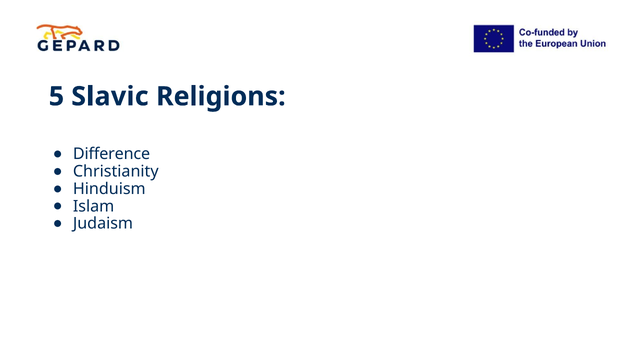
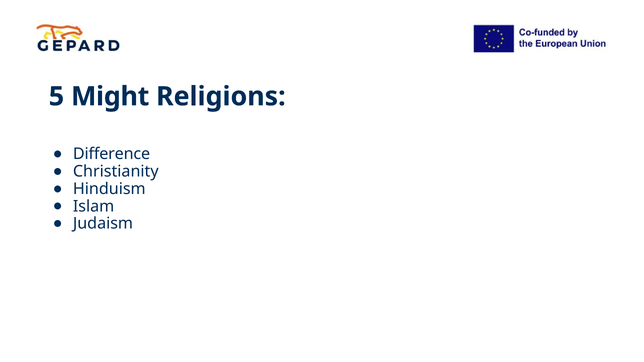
Slavic: Slavic -> Might
